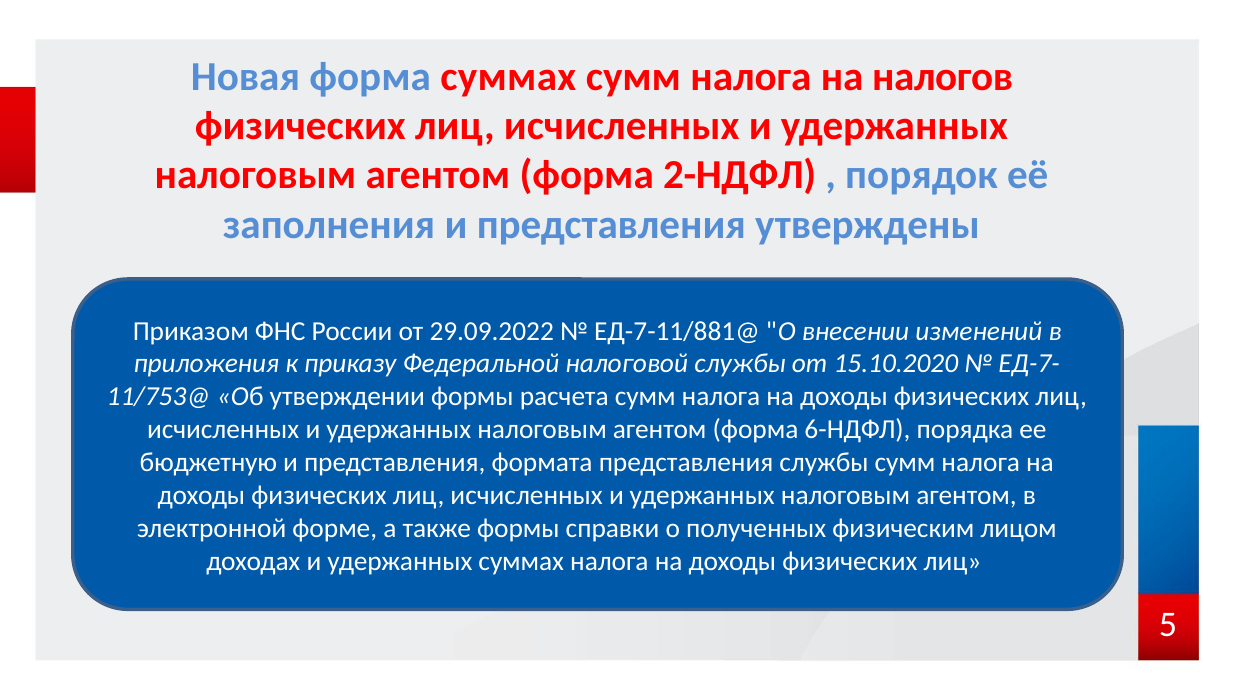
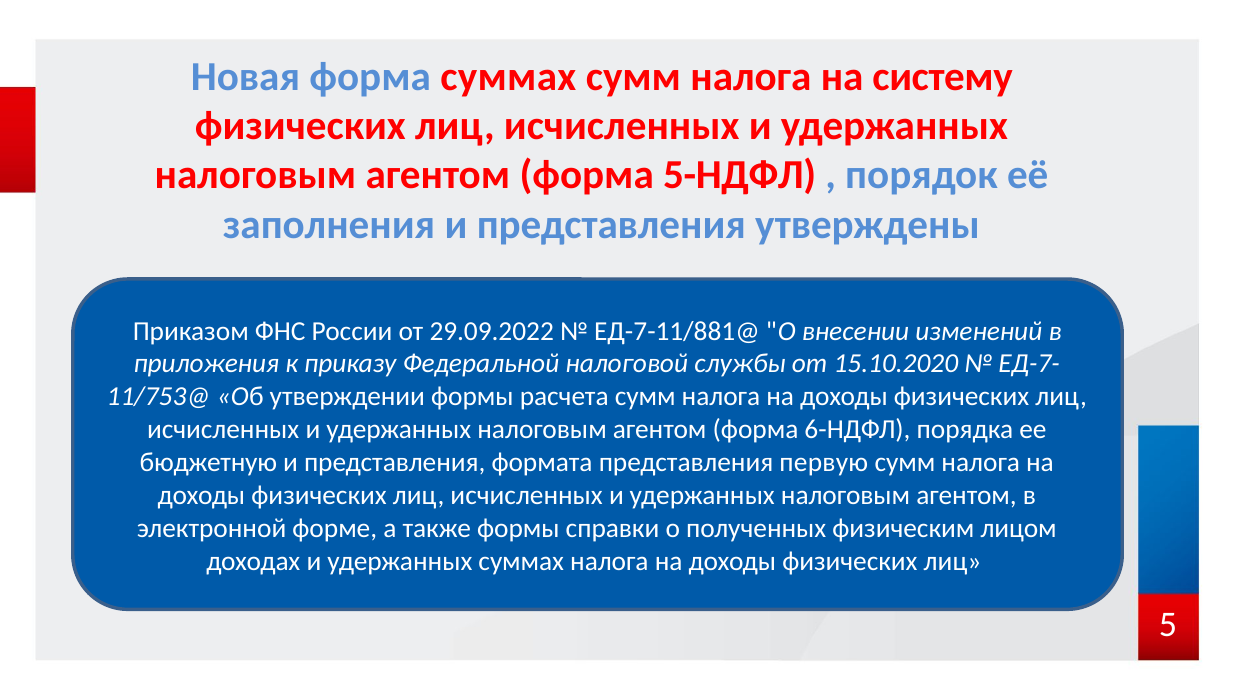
налогов: налогов -> систему
2-НДФЛ: 2-НДФЛ -> 5-НДФЛ
представления службы: службы -> первую
